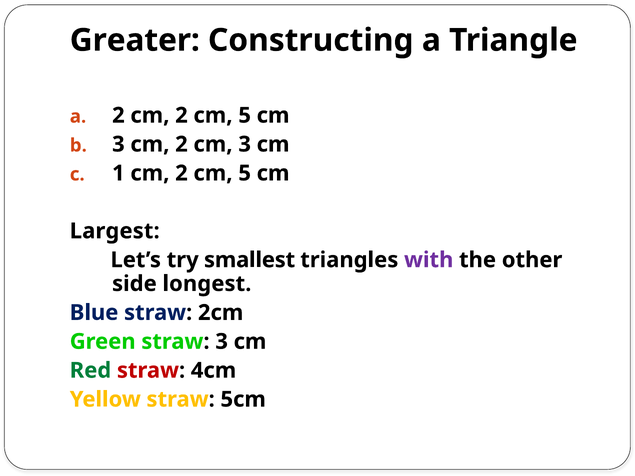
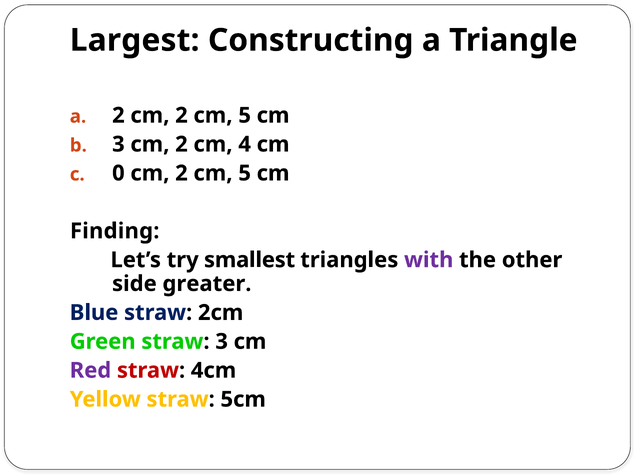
Greater: Greater -> Largest
cm 3: 3 -> 4
1: 1 -> 0
Largest: Largest -> Finding
longest: longest -> greater
Red colour: green -> purple
